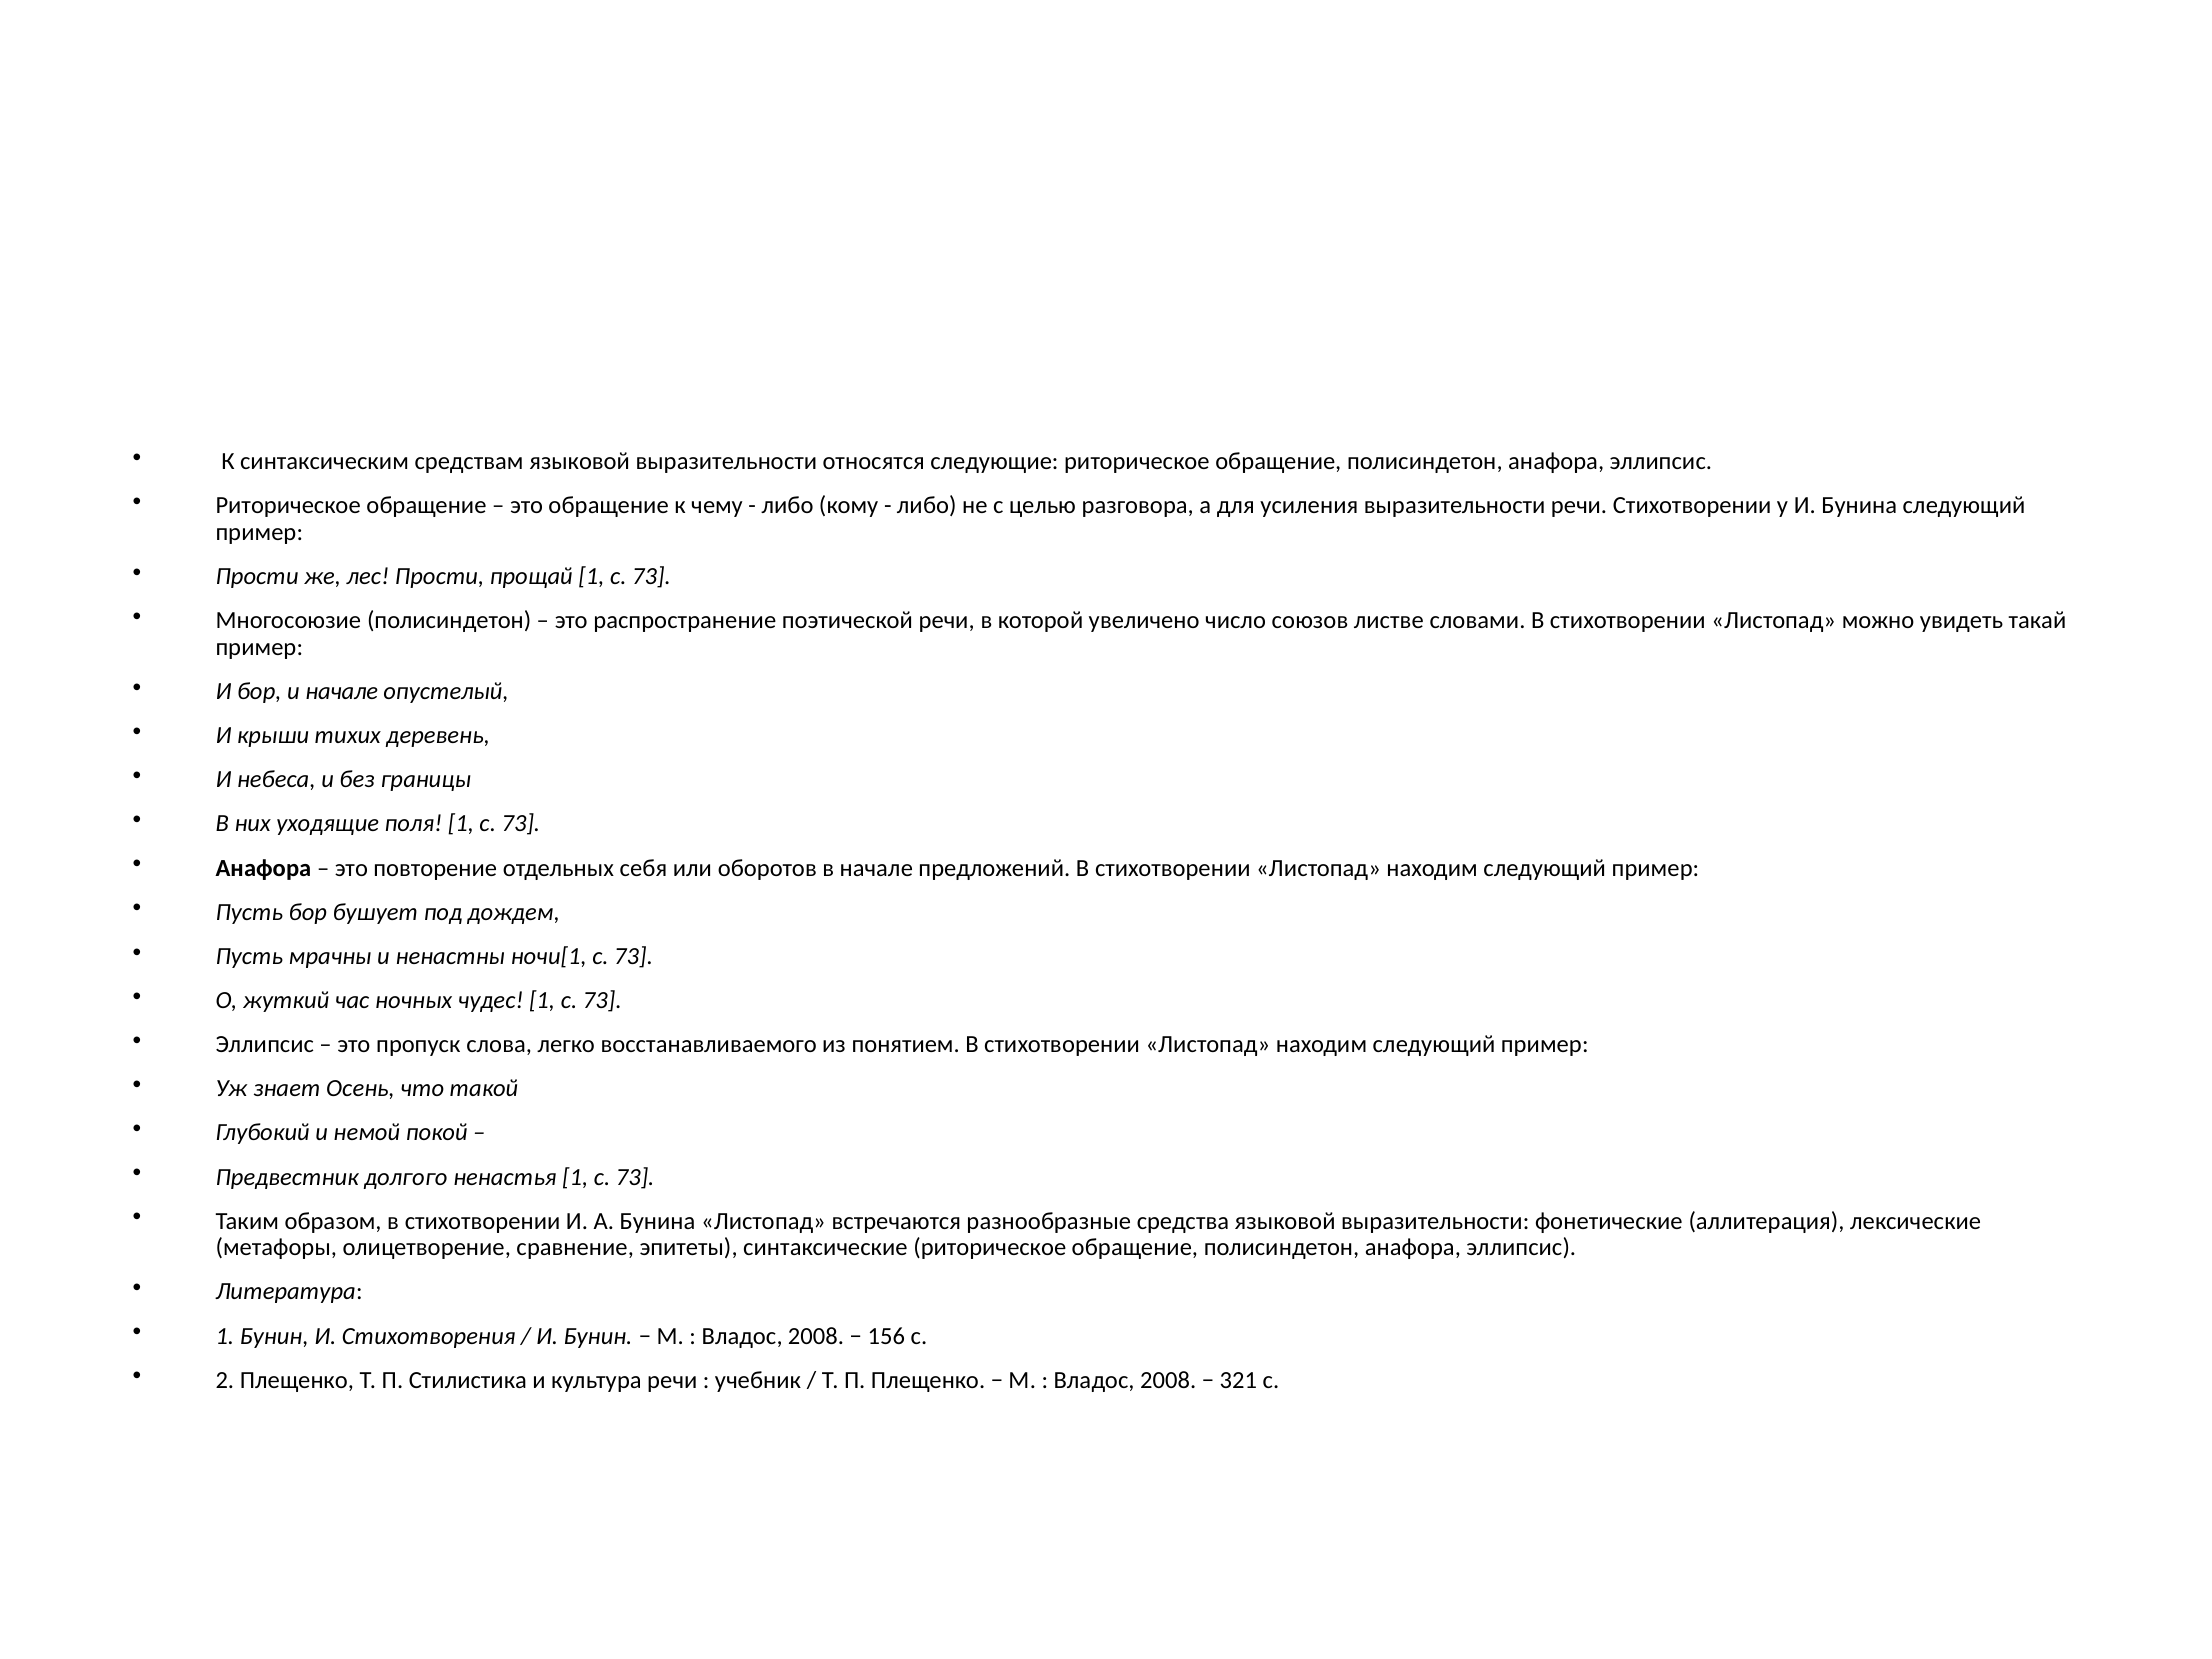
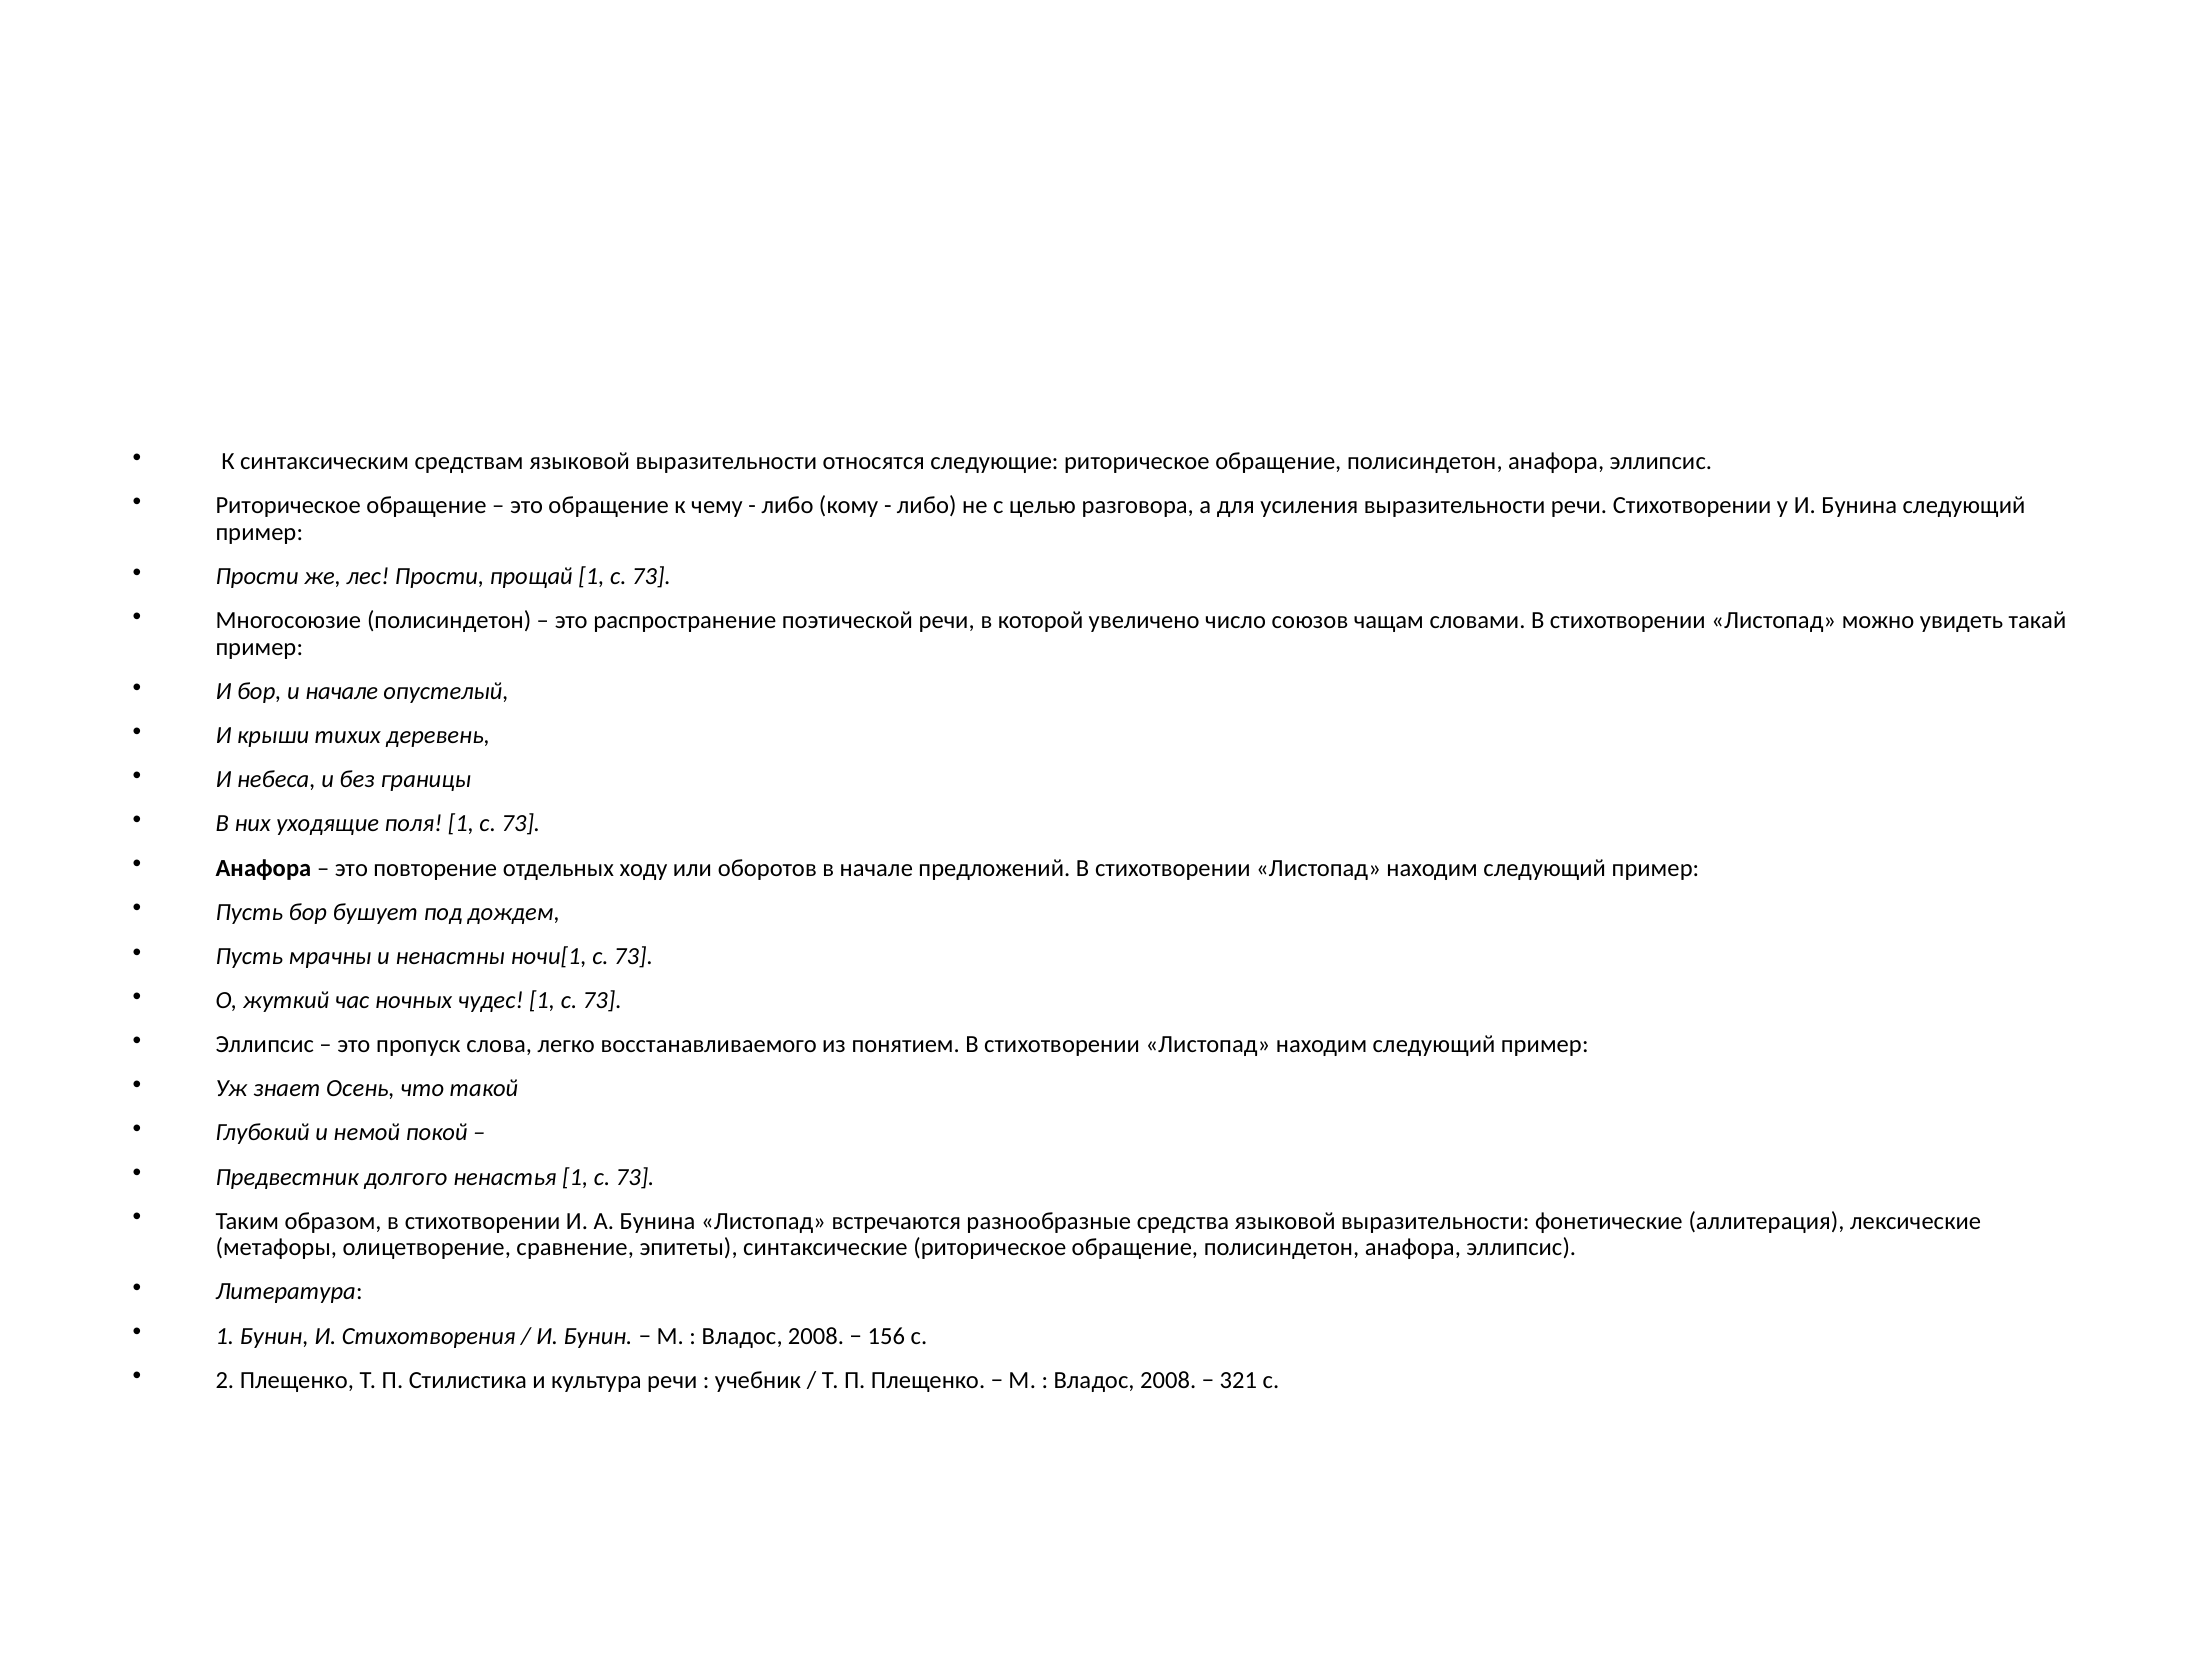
листве: листве -> чащам
себя: себя -> ходу
